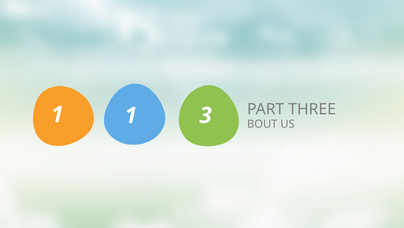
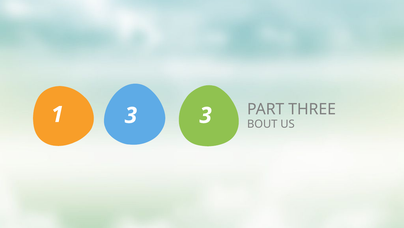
1 1: 1 -> 3
